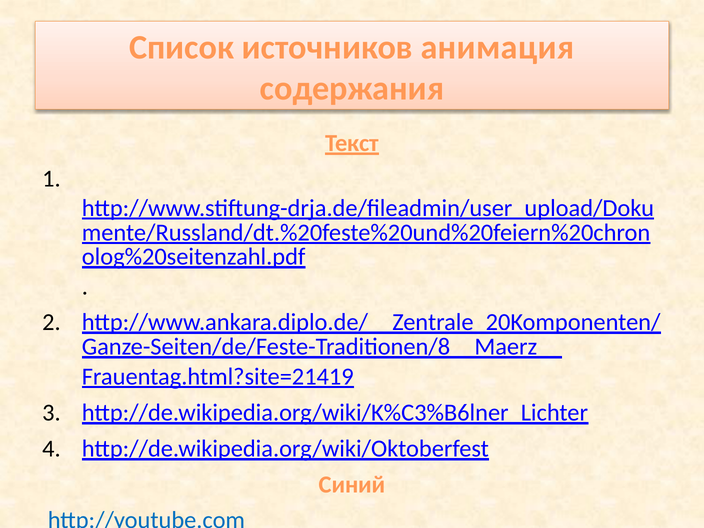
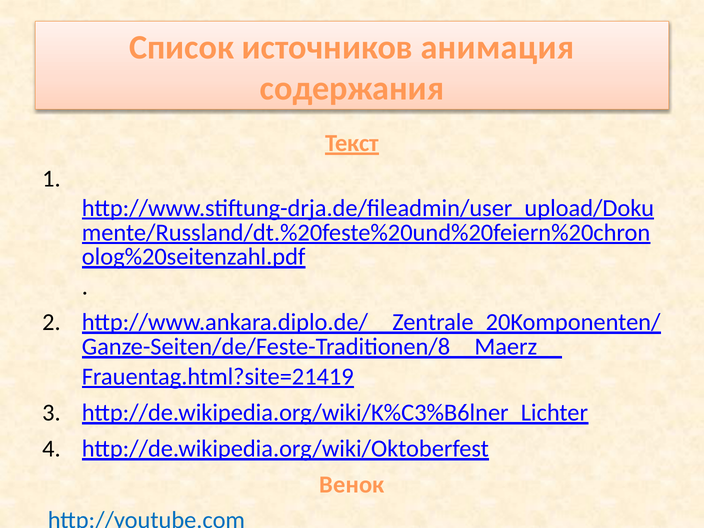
Синий: Синий -> Венок
